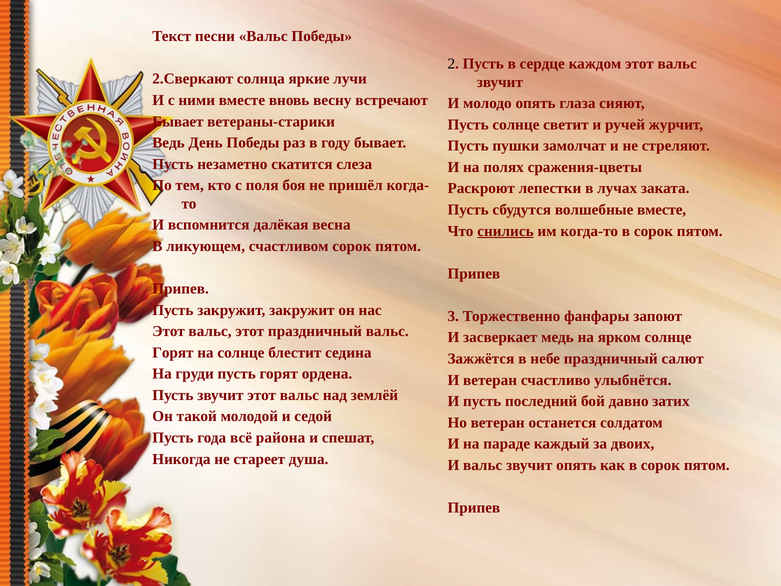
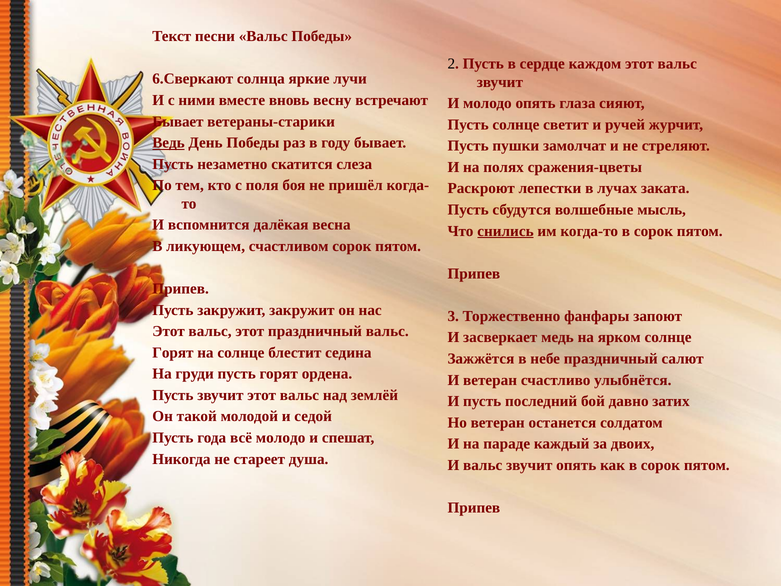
2.Сверкают: 2.Сверкают -> 6.Сверкают
Ведь underline: none -> present
волшебные вместе: вместе -> мысль
всё района: района -> молодо
